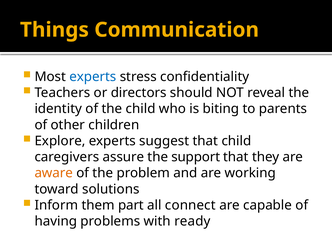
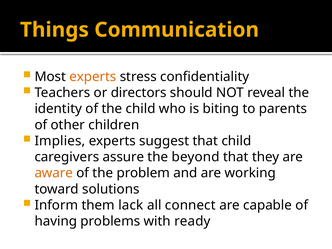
experts at (93, 77) colour: blue -> orange
Explore: Explore -> Implies
support: support -> beyond
part: part -> lack
